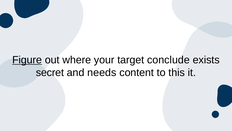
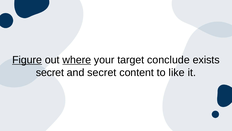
where underline: none -> present
and needs: needs -> secret
this: this -> like
